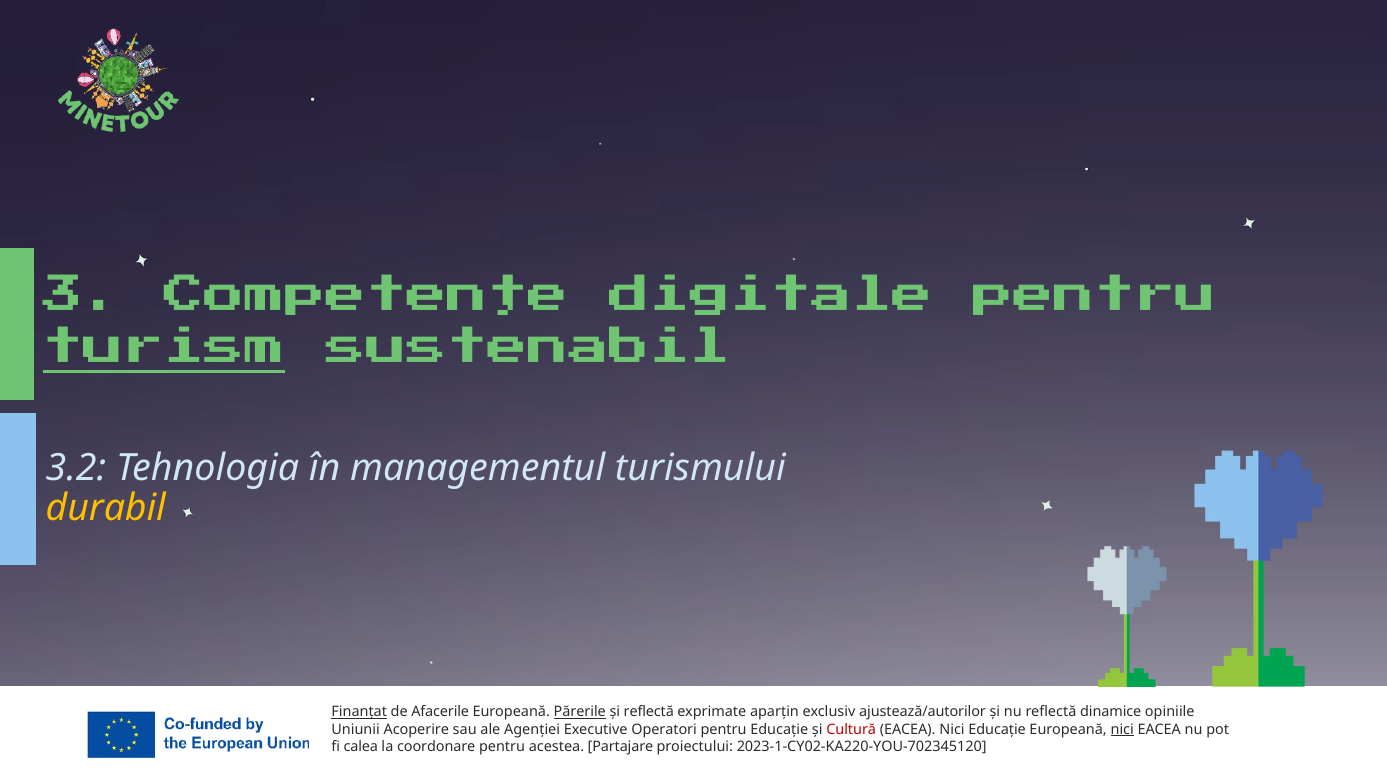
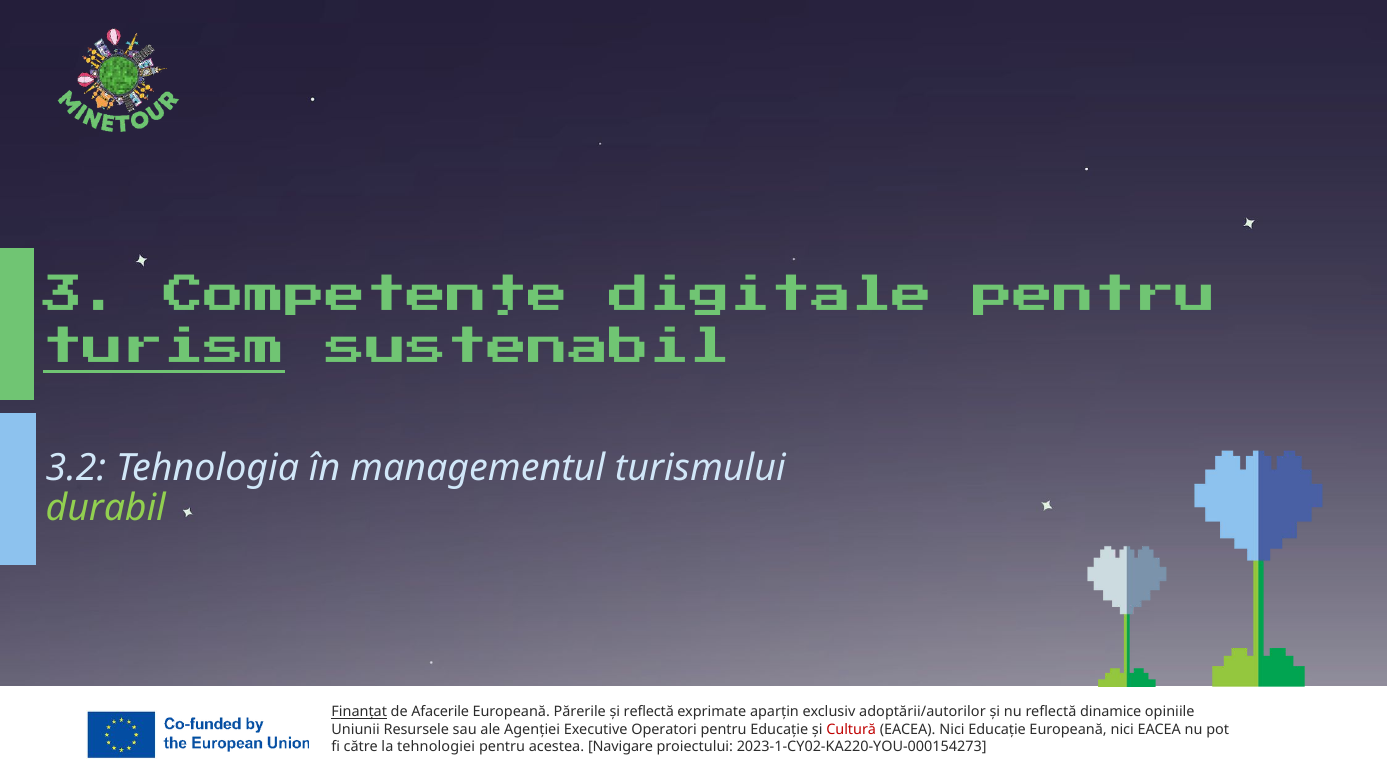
durabil colour: yellow -> light green
Părerile underline: present -> none
ajustează/autorilor: ajustează/autorilor -> adoptării/autorilor
Acoperire: Acoperire -> Resursele
nici at (1122, 730) underline: present -> none
calea: calea -> către
coordonare: coordonare -> tehnologiei
Partajare: Partajare -> Navigare
2023-1-CY02-KA220-YOU-702345120: 2023-1-CY02-KA220-YOU-702345120 -> 2023-1-CY02-KA220-YOU-000154273
